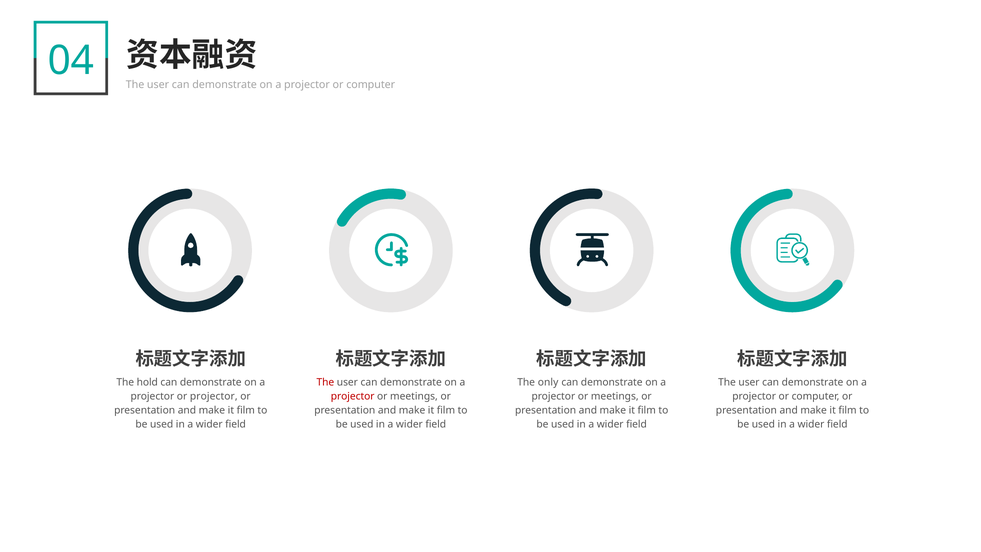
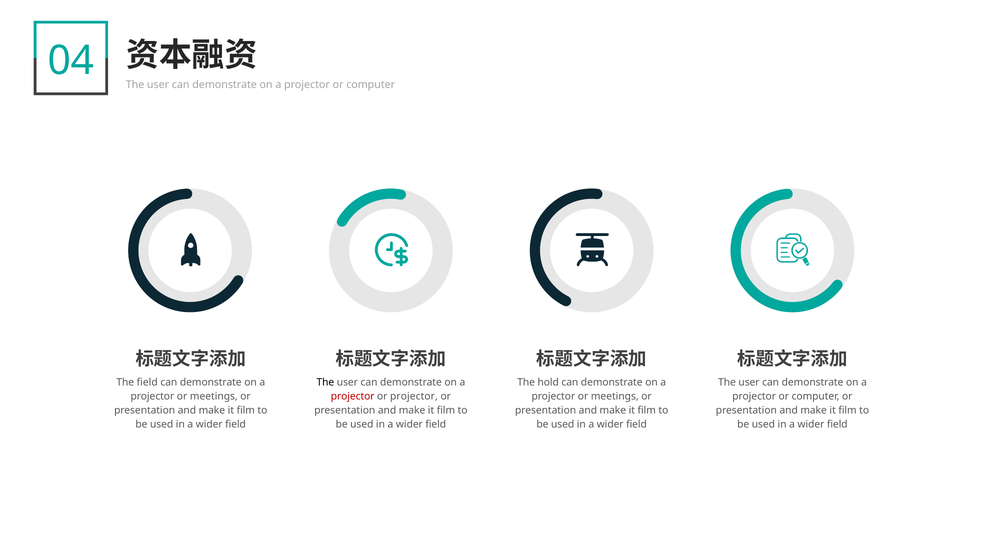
The hold: hold -> field
The at (325, 382) colour: red -> black
only: only -> hold
projector at (214, 396): projector -> meetings
meetings at (414, 396): meetings -> projector
